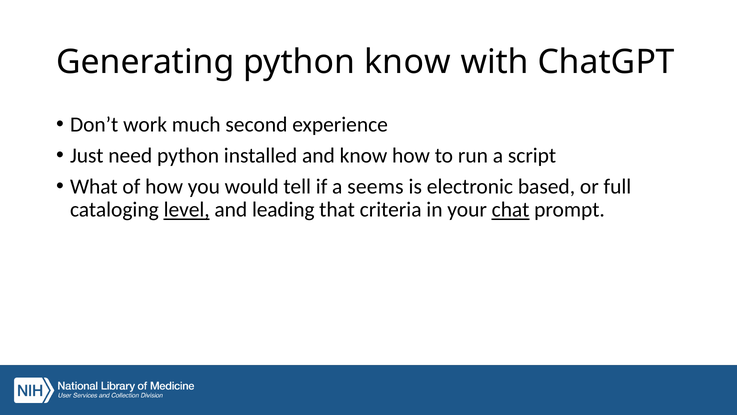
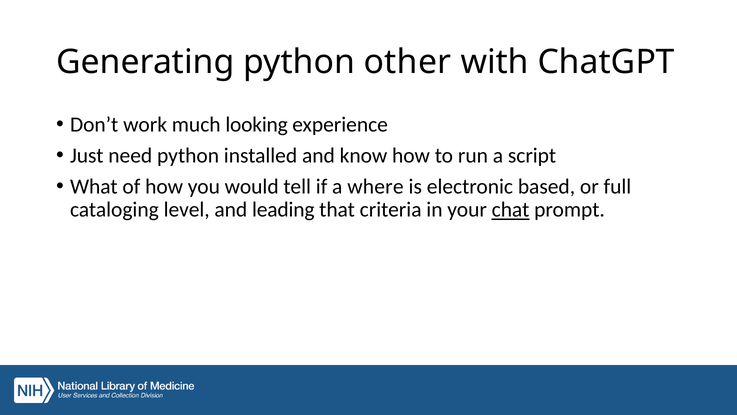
python know: know -> other
second: second -> looking
seems: seems -> where
level underline: present -> none
